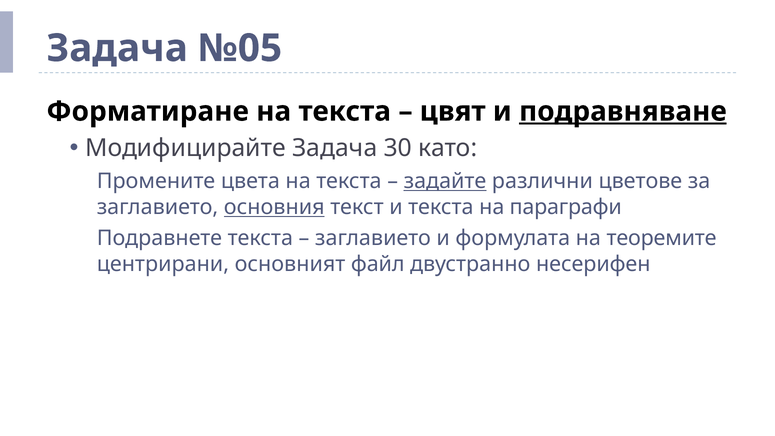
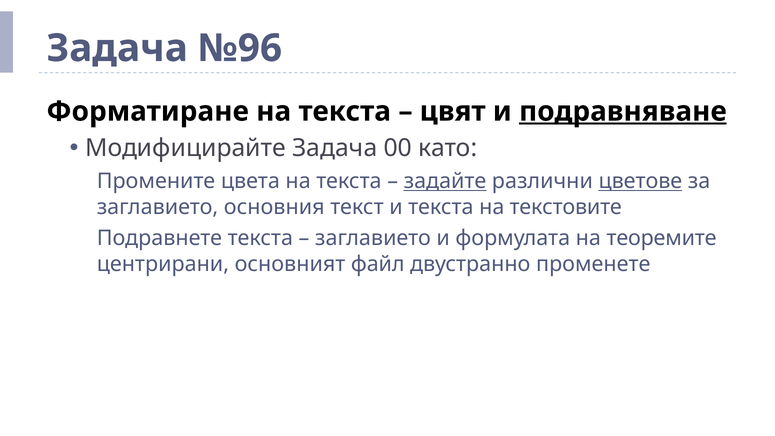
№05: №05 -> №96
30: 30 -> 00
цветове underline: none -> present
основния underline: present -> none
параграфи: параграфи -> текстовите
несерифен: несерифен -> променете
